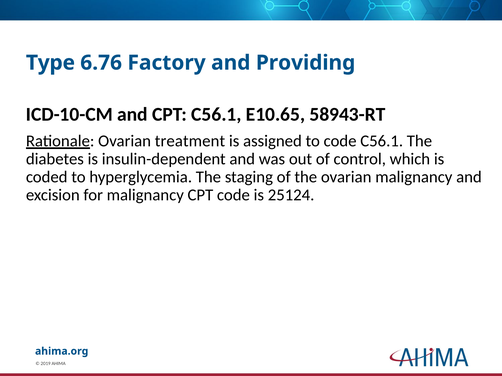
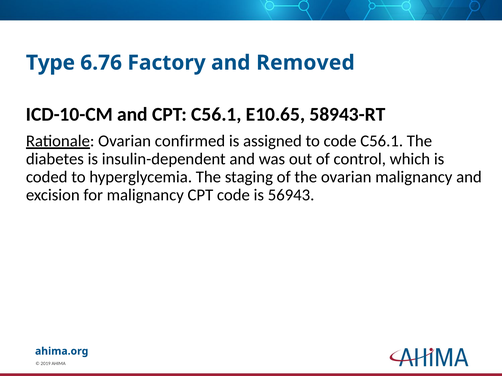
Providing: Providing -> Removed
treatment: treatment -> confirmed
25124: 25124 -> 56943
